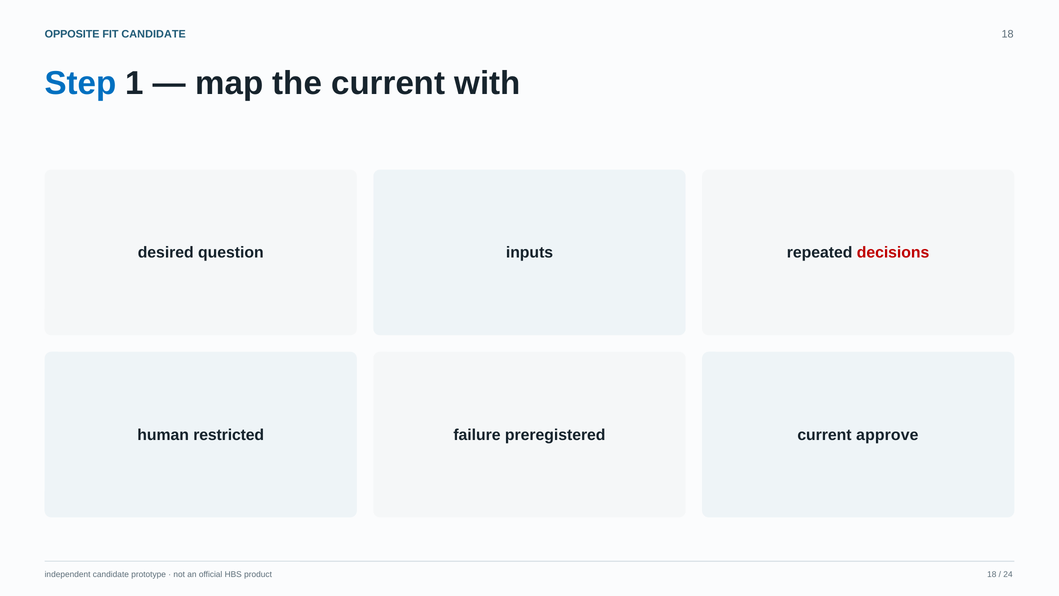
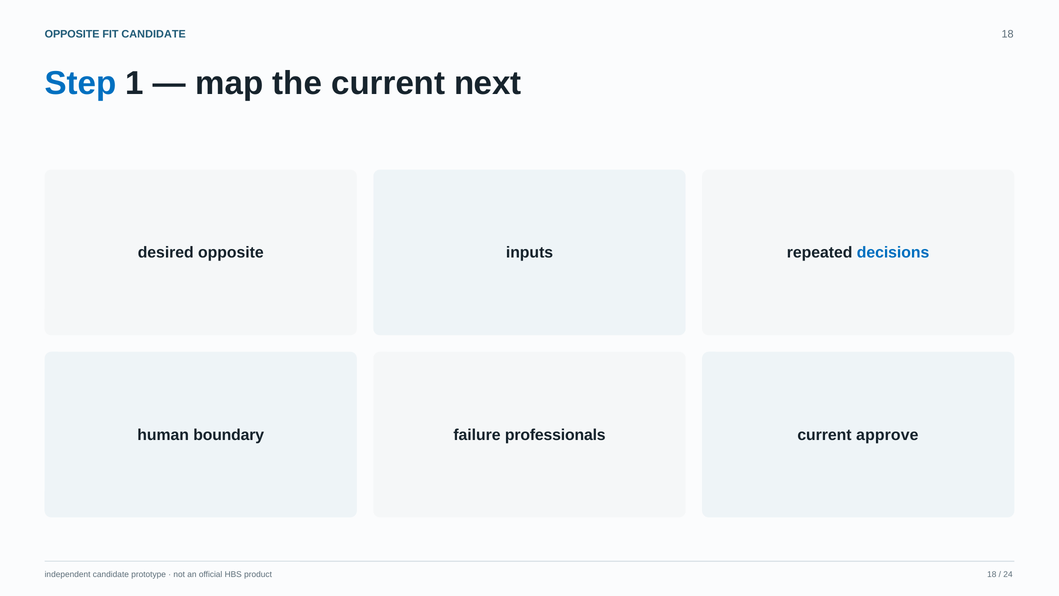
with: with -> next
desired question: question -> opposite
decisions colour: red -> blue
restricted: restricted -> boundary
preregistered: preregistered -> professionals
